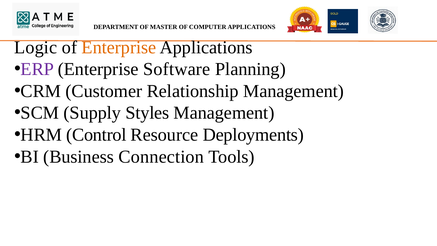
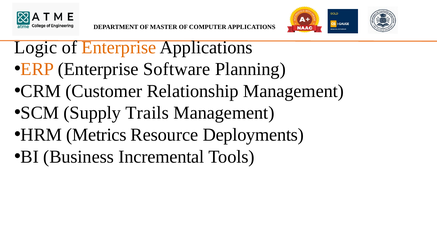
ERP colour: purple -> orange
Styles: Styles -> Trails
Control: Control -> Metrics
Connection: Connection -> Incremental
